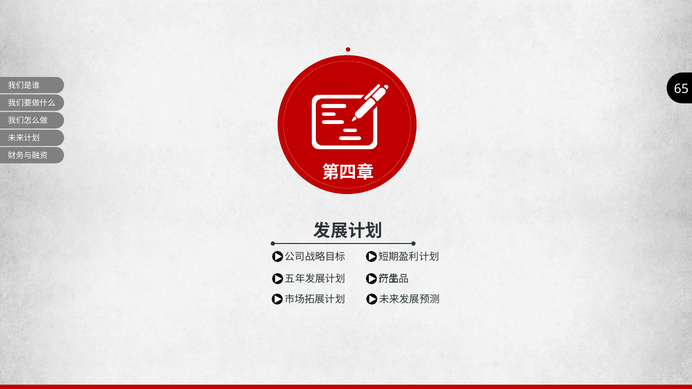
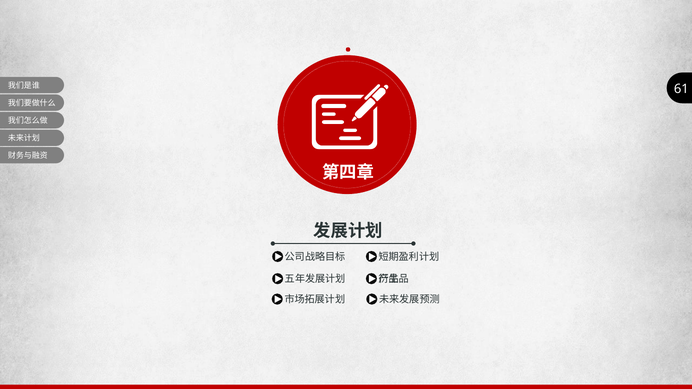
65: 65 -> 61
